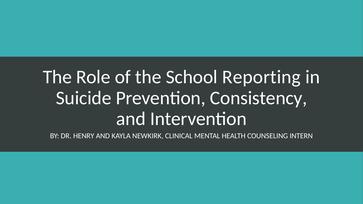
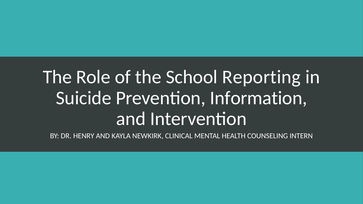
Consistency: Consistency -> Information
